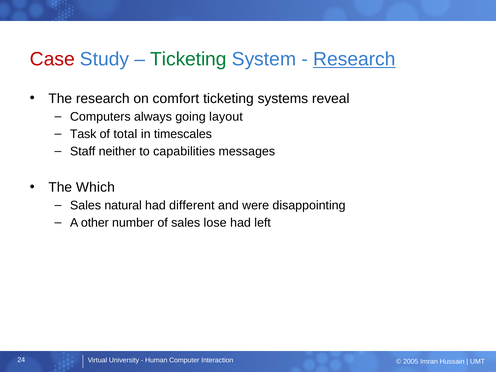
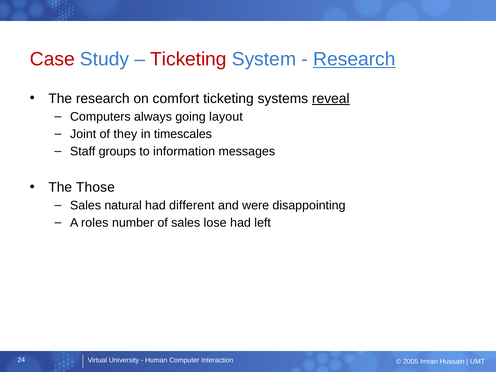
Ticketing at (188, 59) colour: green -> red
reveal underline: none -> present
Task: Task -> Joint
total: total -> they
neither: neither -> groups
capabilities: capabilities -> information
Which: Which -> Those
other: other -> roles
